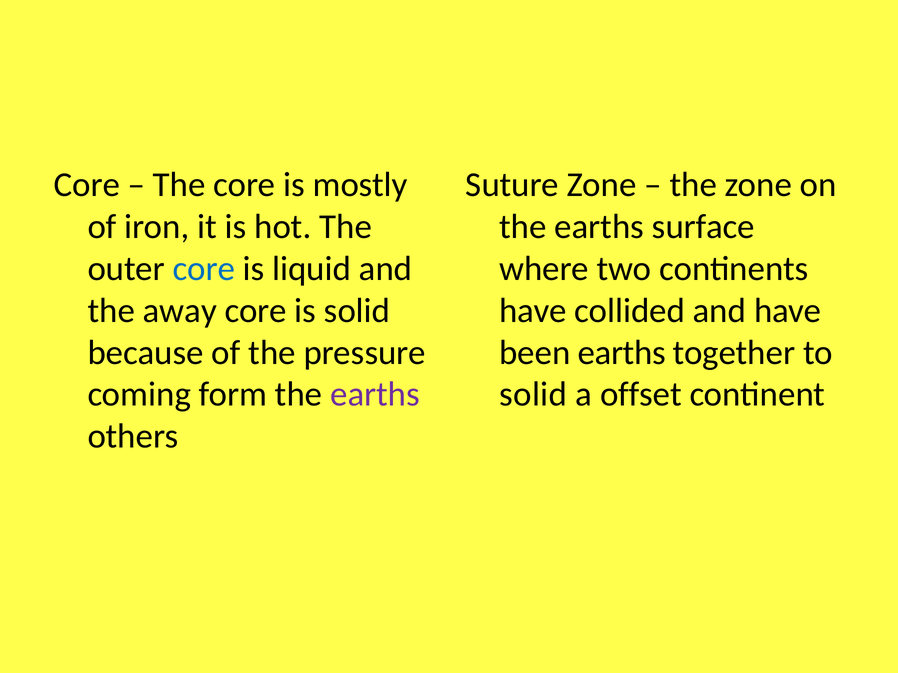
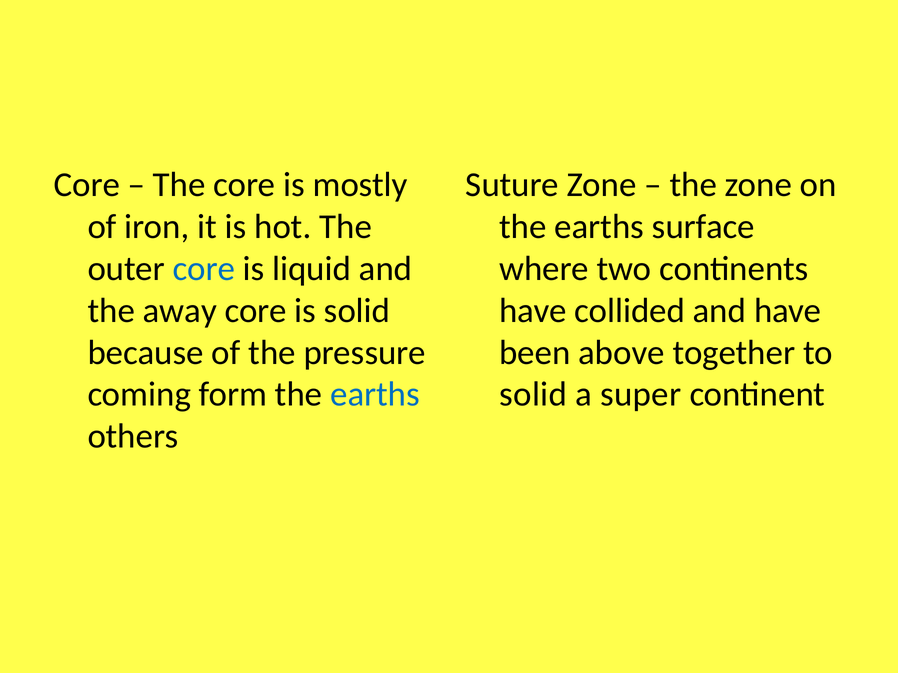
been earths: earths -> above
earths at (375, 395) colour: purple -> blue
offset: offset -> super
